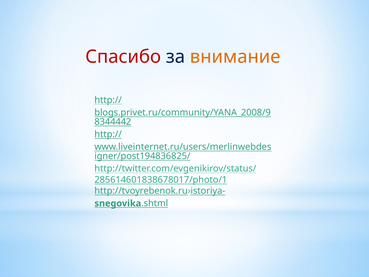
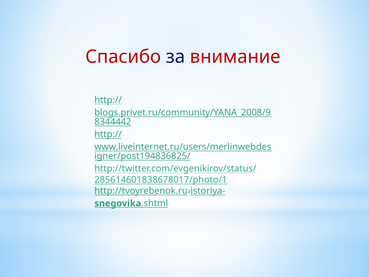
внимание colour: orange -> red
